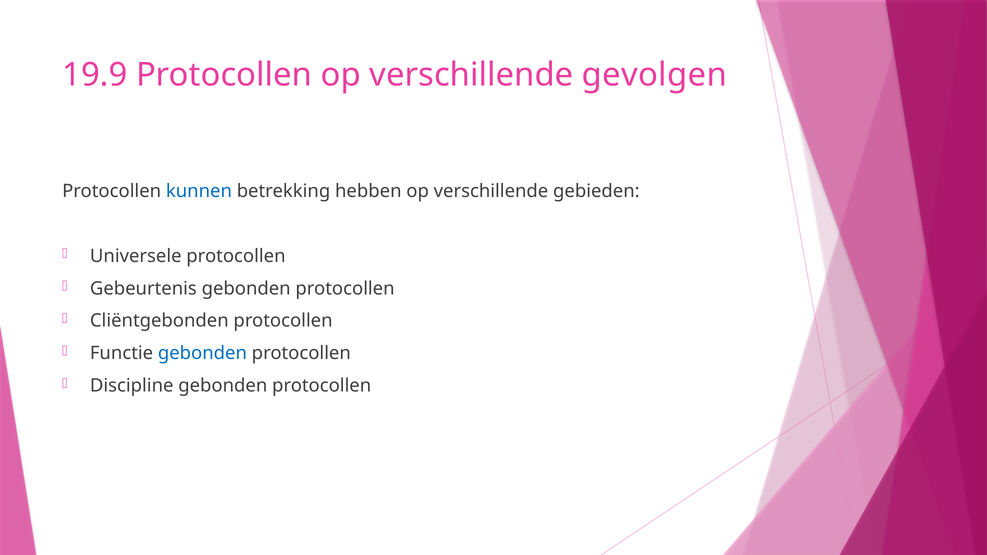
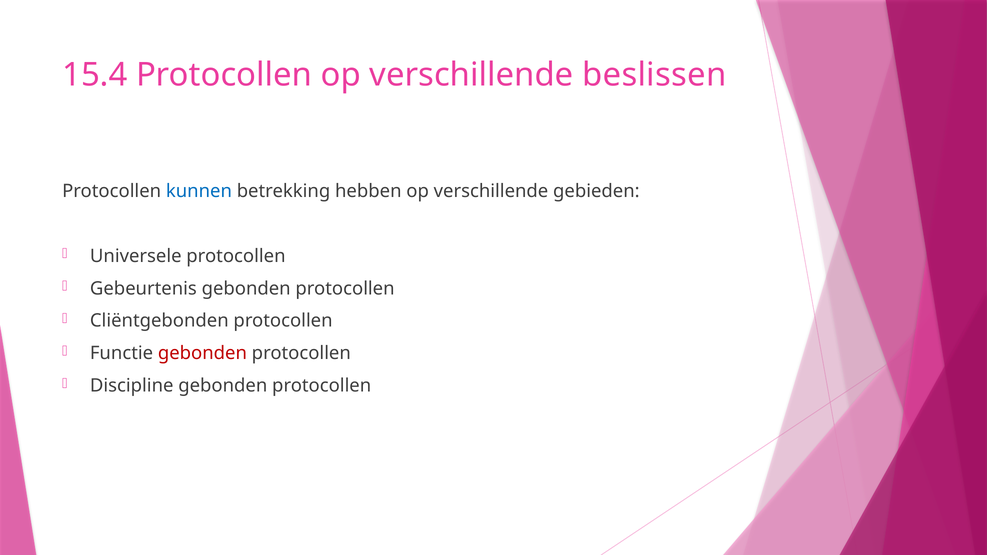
19.9: 19.9 -> 15.4
gevolgen: gevolgen -> beslissen
gebonden at (202, 353) colour: blue -> red
